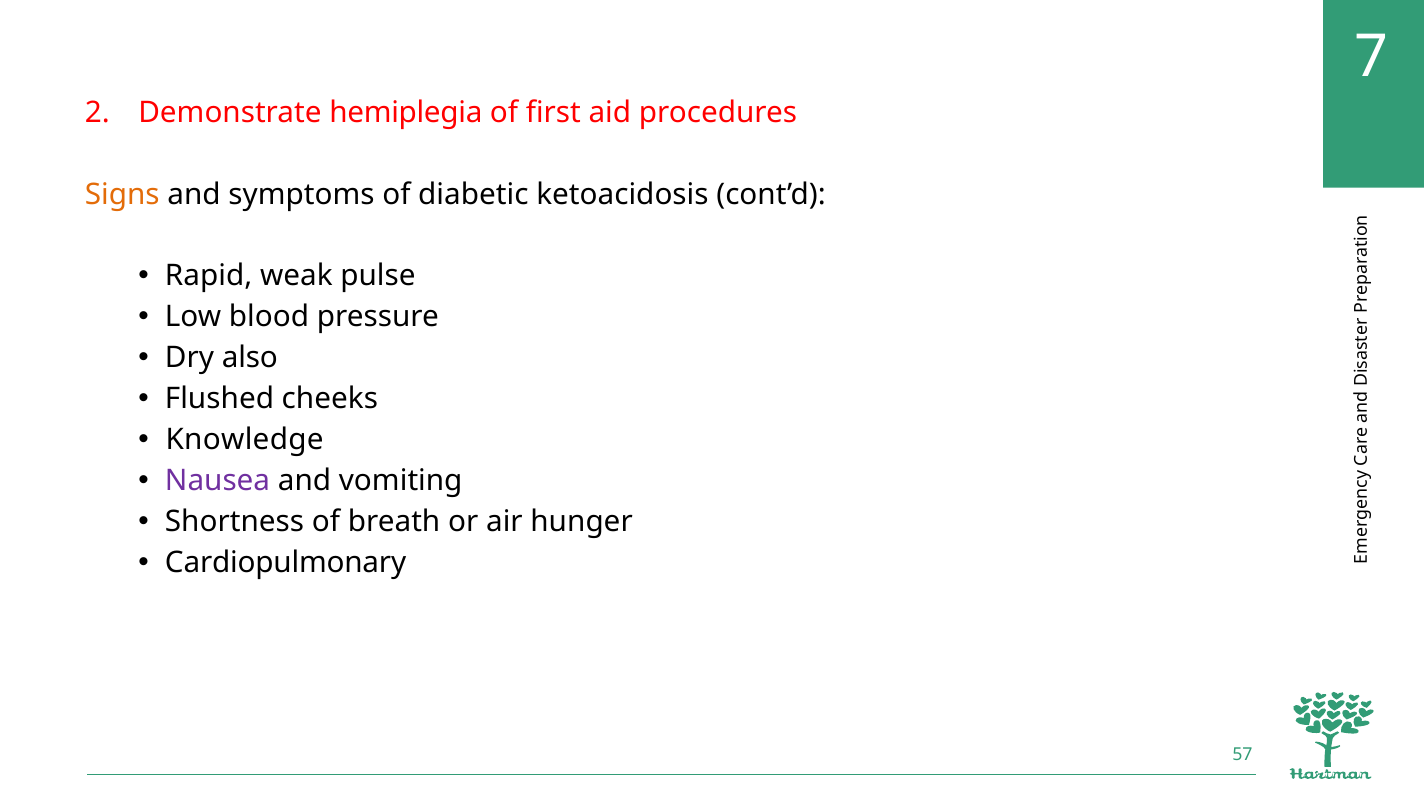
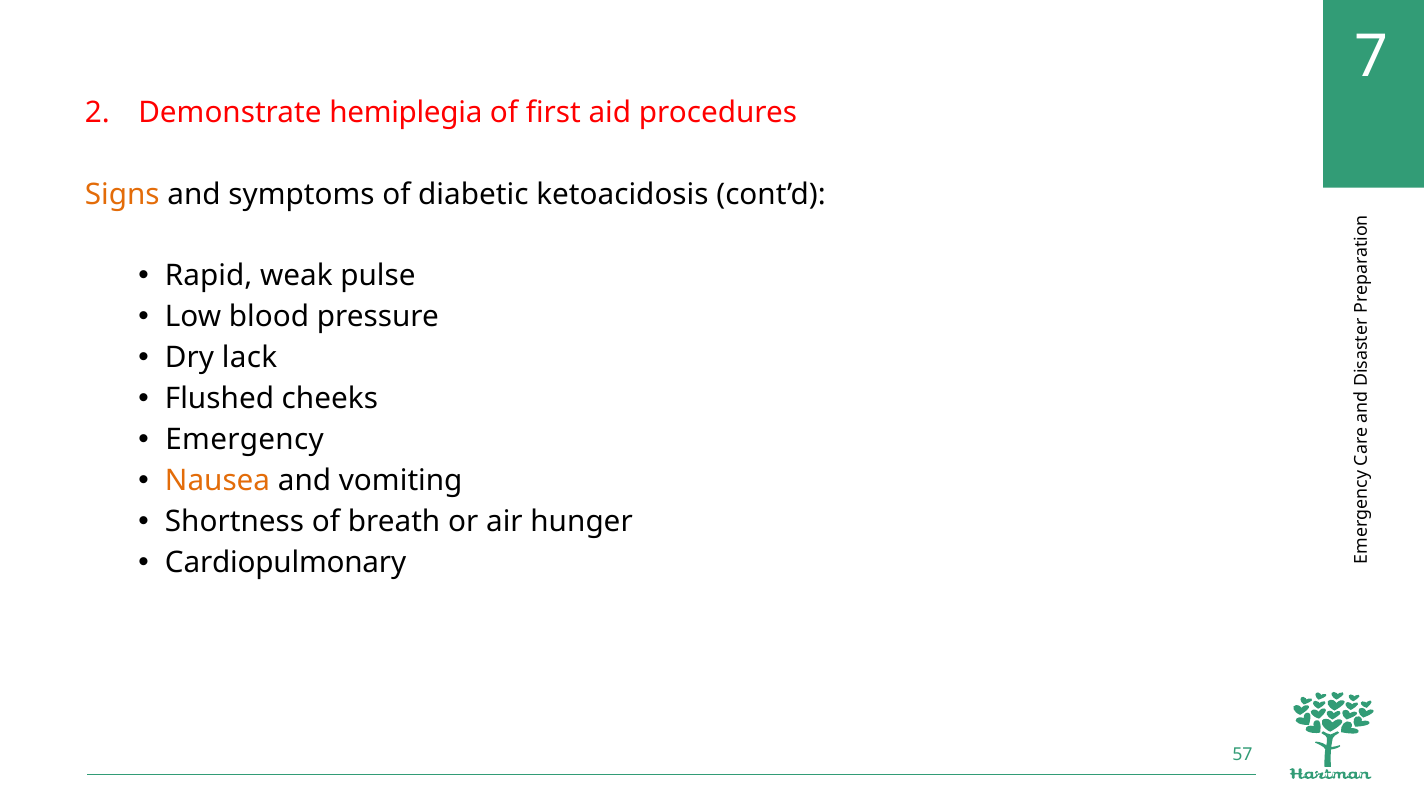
also: also -> lack
Knowledge: Knowledge -> Emergency
Nausea colour: purple -> orange
